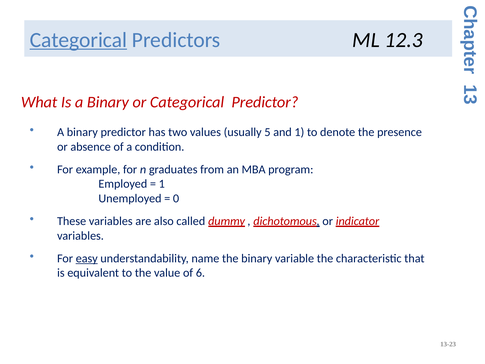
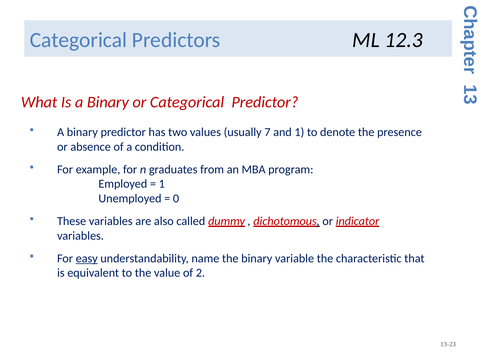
Categorical at (78, 40) underline: present -> none
5: 5 -> 7
6: 6 -> 2
